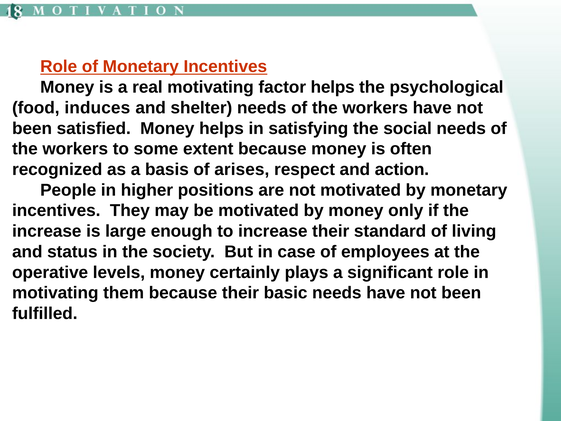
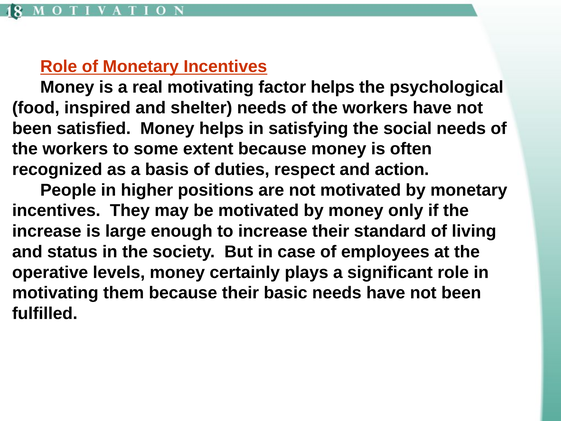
induces: induces -> inspired
arises: arises -> duties
